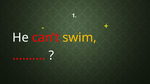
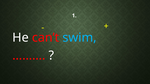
swim colour: yellow -> light blue
